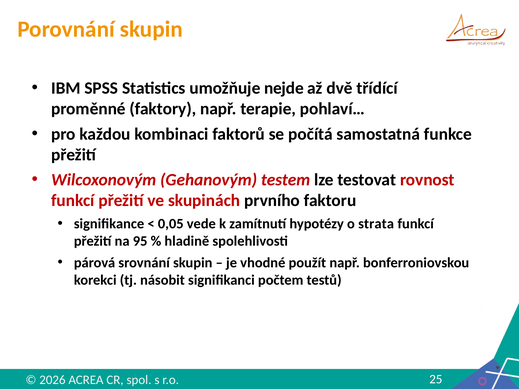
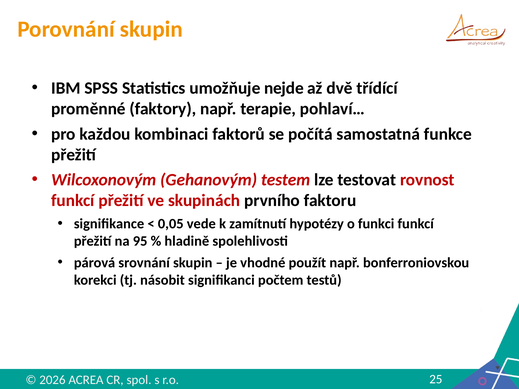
strata: strata -> funkci
